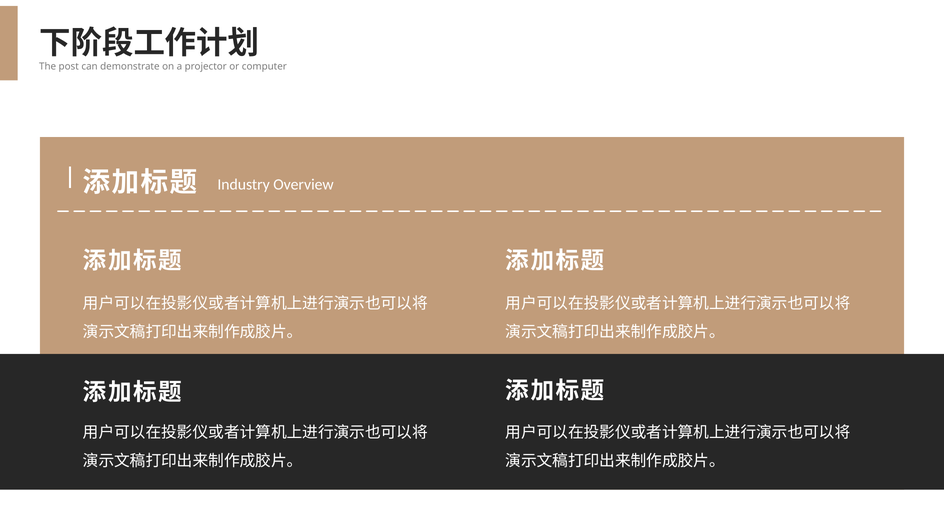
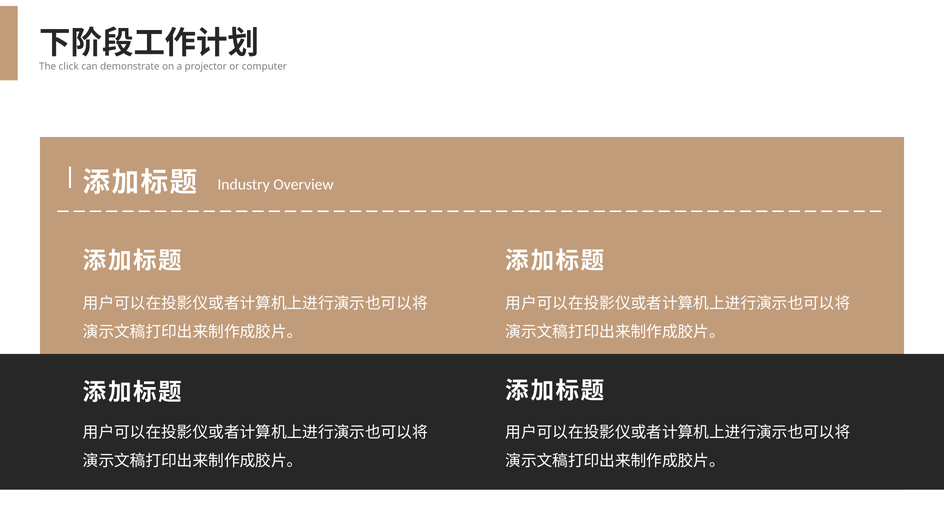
post: post -> click
